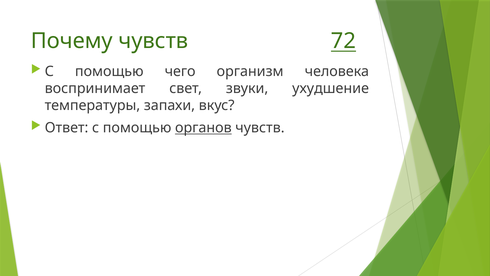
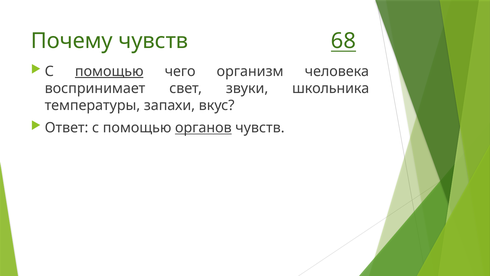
72: 72 -> 68
помощью at (109, 71) underline: none -> present
ухудшение: ухудшение -> школьника
